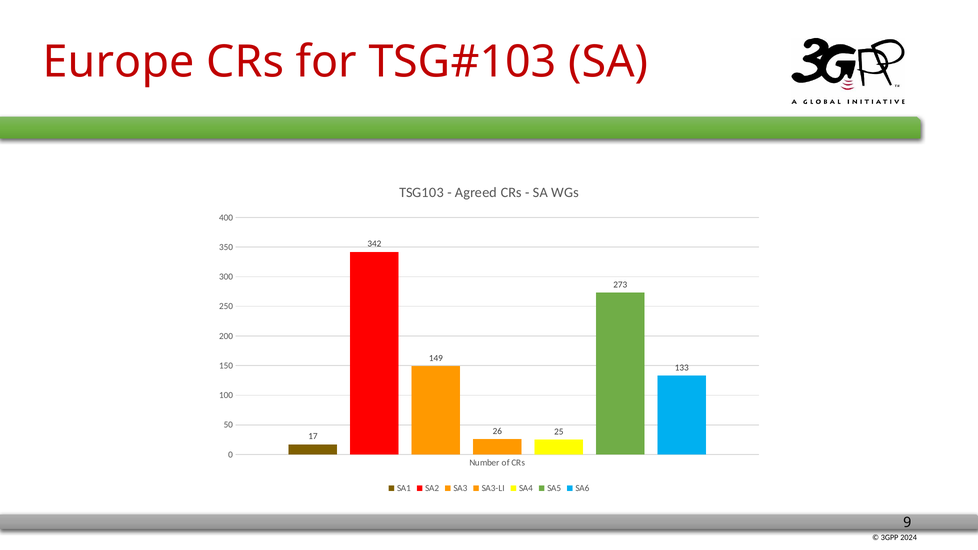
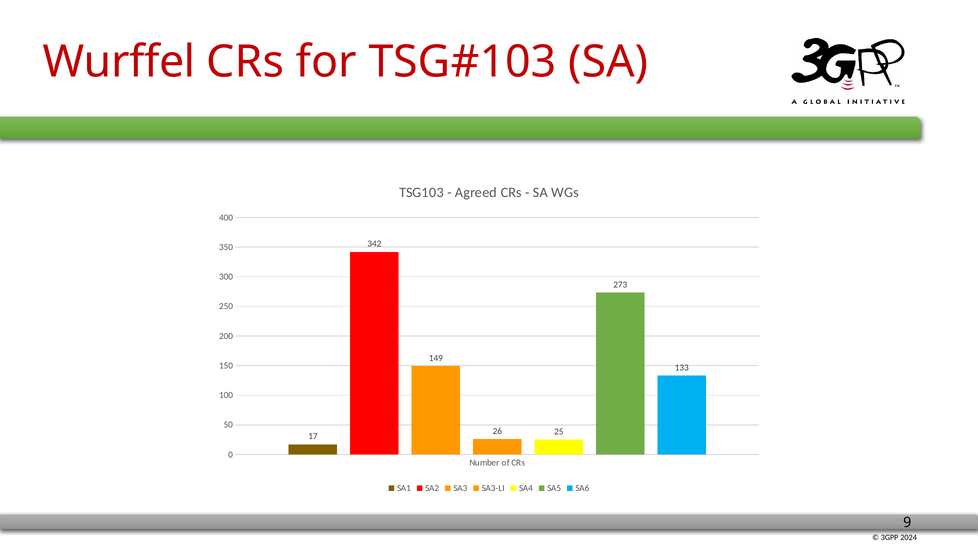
Europe: Europe -> Wurffel
